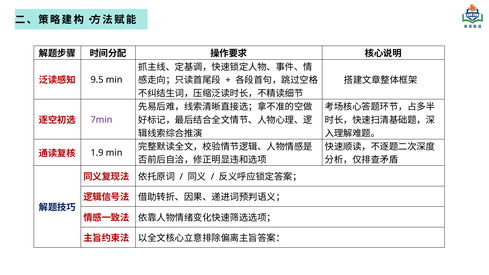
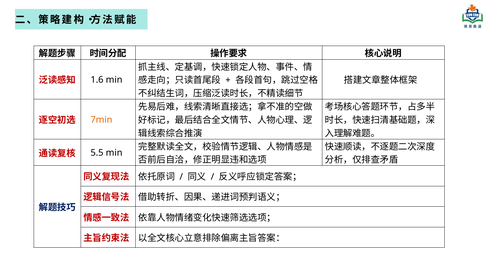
9.5: 9.5 -> 1.6
7min colour: purple -> orange
1.9: 1.9 -> 5.5
